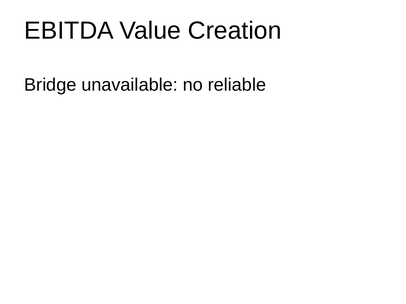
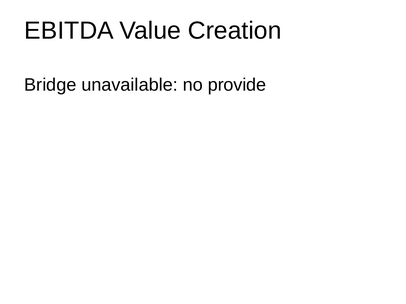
reliable: reliable -> provide
